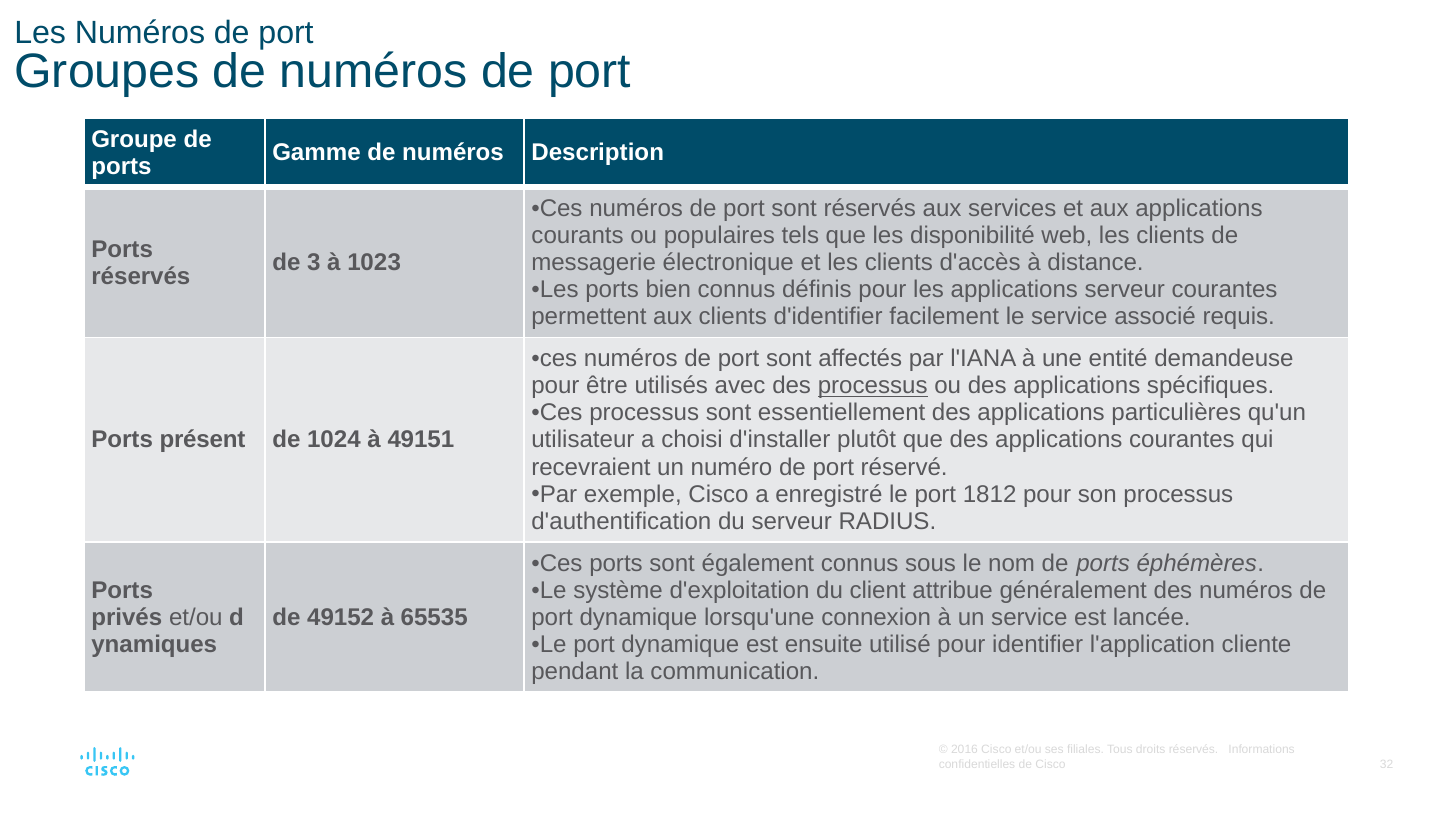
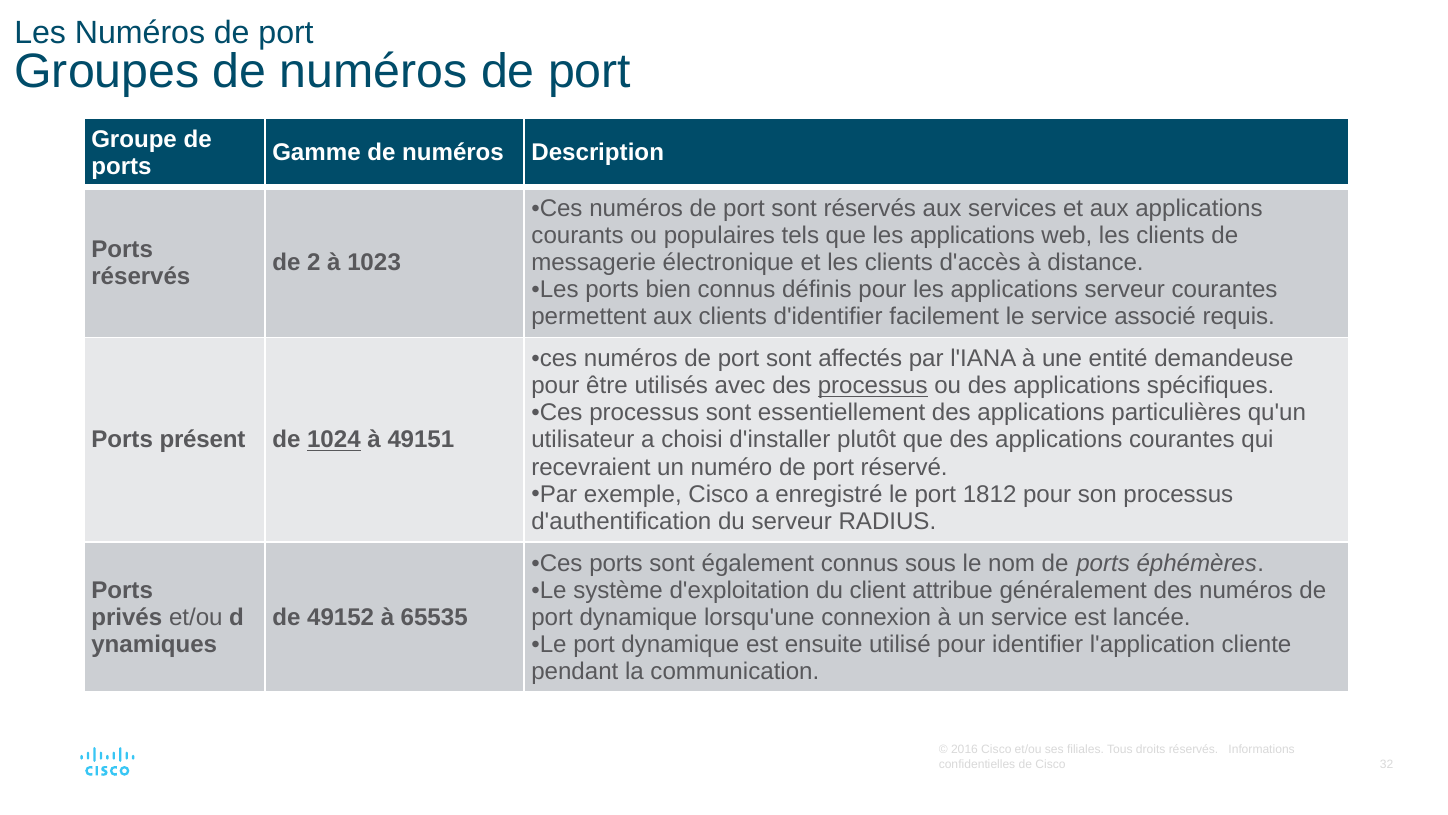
que les disponibilité: disponibilité -> applications
3: 3 -> 2
1024 underline: none -> present
